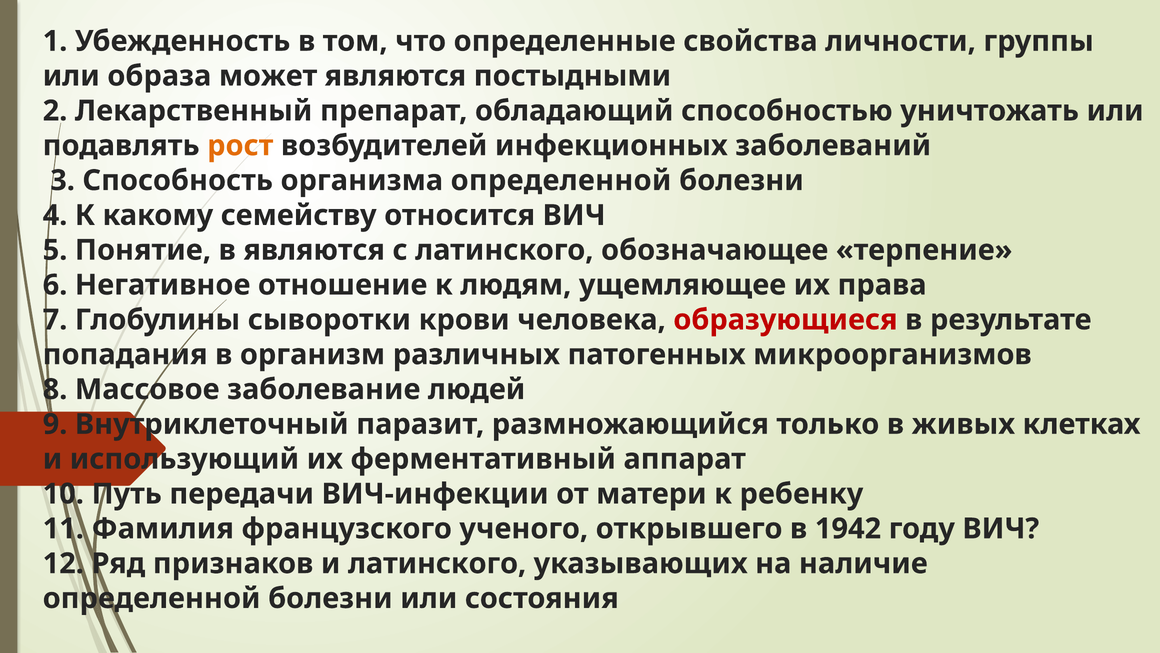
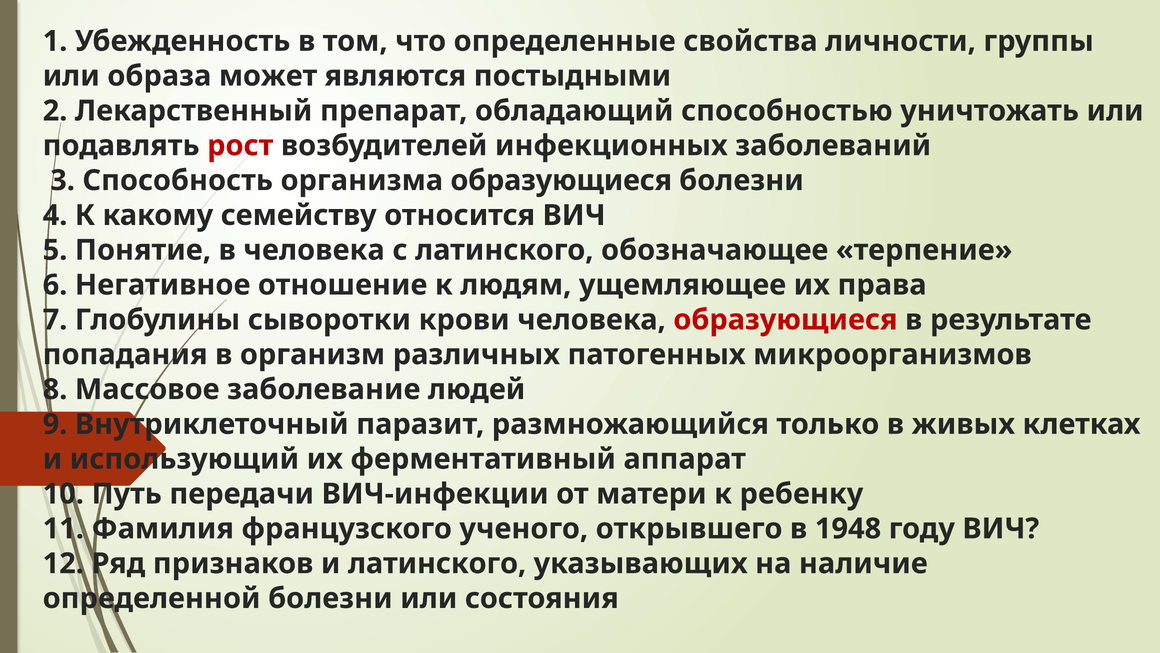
рост colour: orange -> red
организма определенной: определенной -> образующиеся
в являются: являются -> человека
1942: 1942 -> 1948
